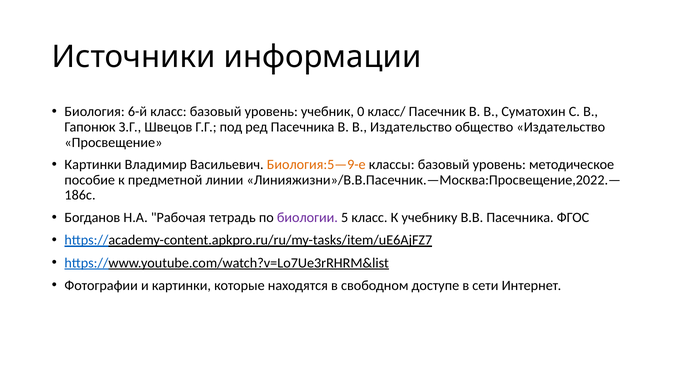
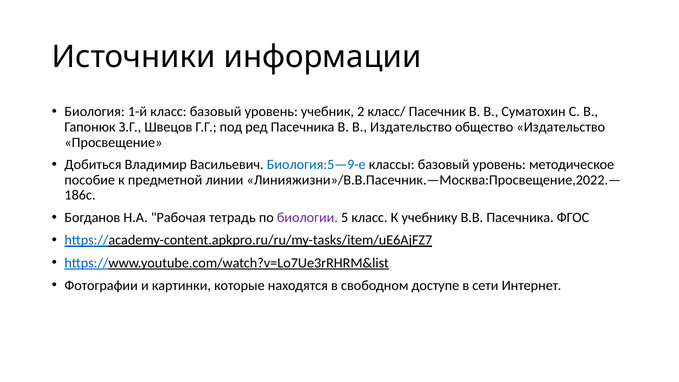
6-й: 6-й -> 1-й
0: 0 -> 2
Картинки at (93, 165): Картинки -> Добиться
Биология:5—9-е colour: orange -> blue
